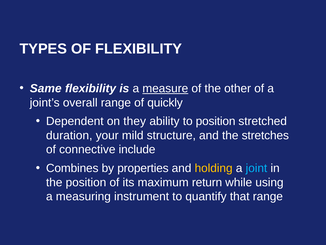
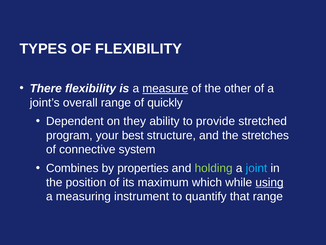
Same: Same -> There
to position: position -> provide
duration: duration -> program
mild: mild -> best
include: include -> system
holding colour: yellow -> light green
return: return -> which
using underline: none -> present
